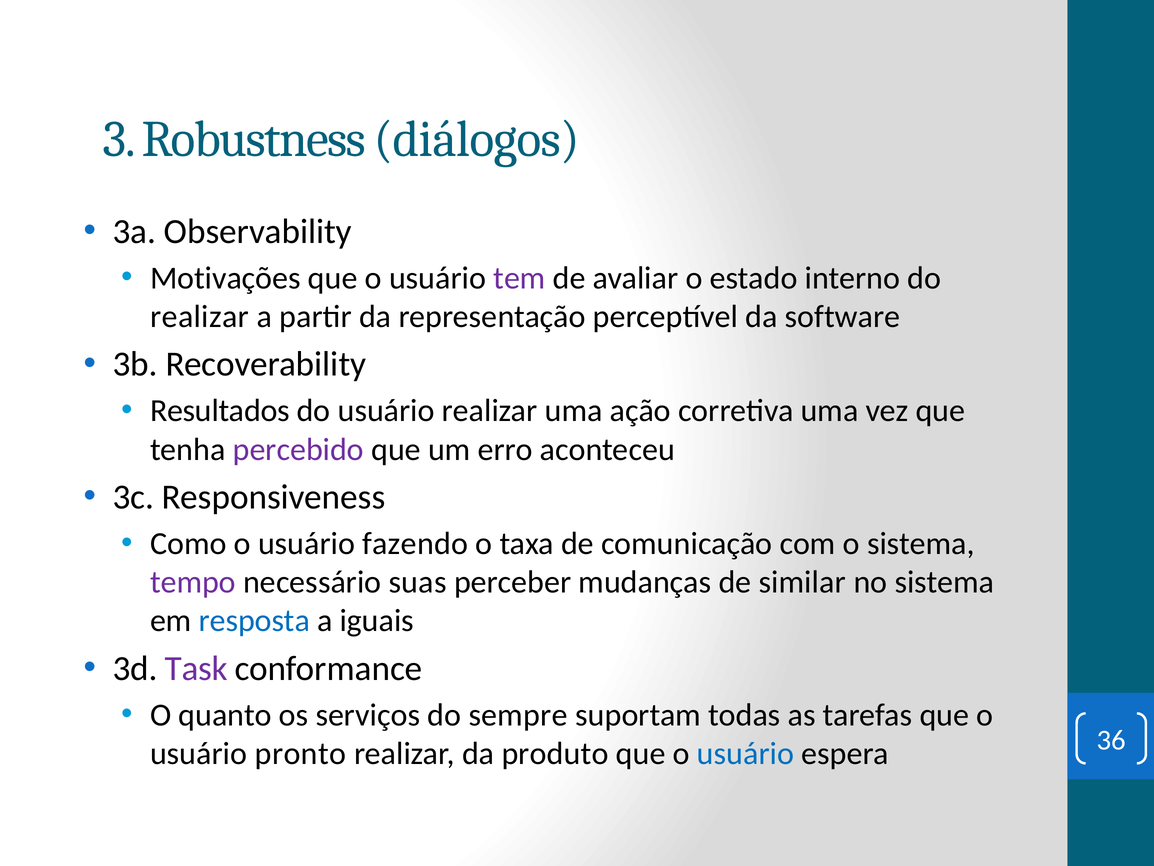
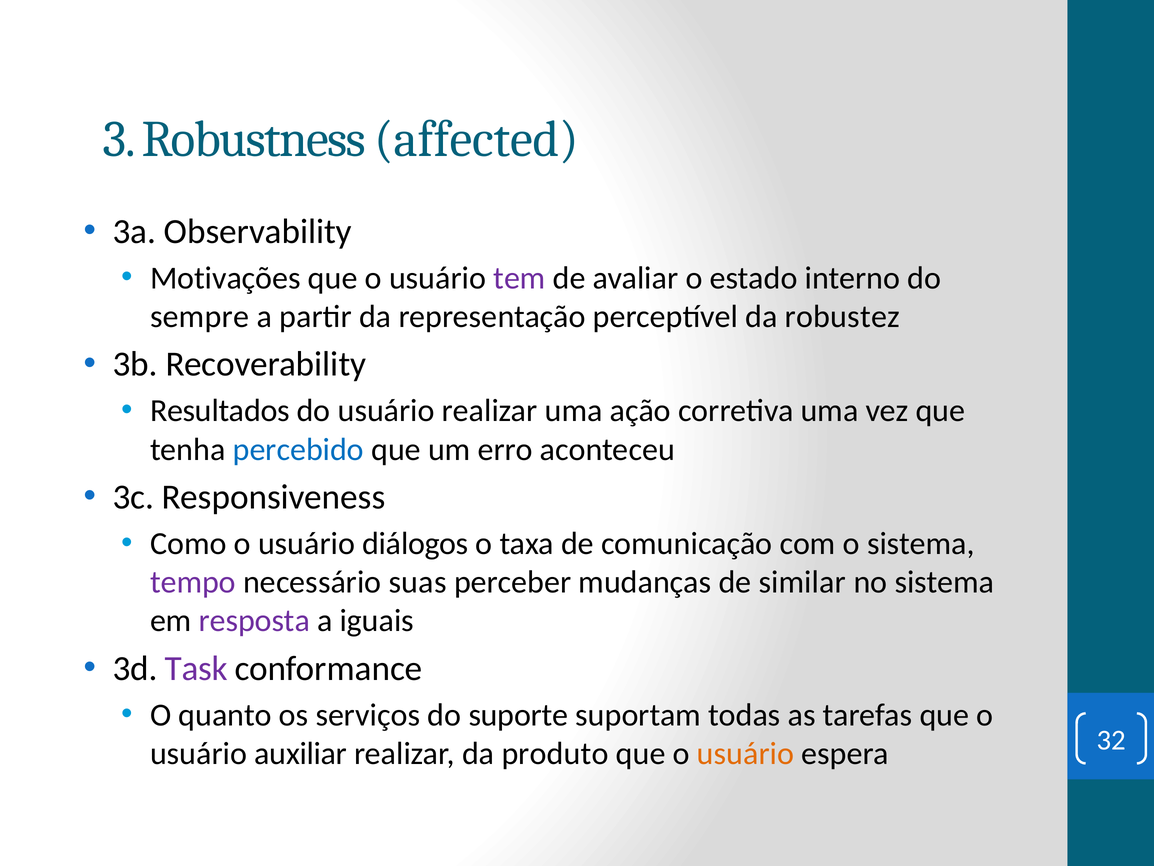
diálogos: diálogos -> affected
realizar at (200, 316): realizar -> sempre
software: software -> robustez
percebido colour: purple -> blue
fazendo: fazendo -> diálogos
resposta colour: blue -> purple
sempre: sempre -> suporte
pronto: pronto -> auxiliar
usuário at (746, 753) colour: blue -> orange
36: 36 -> 32
